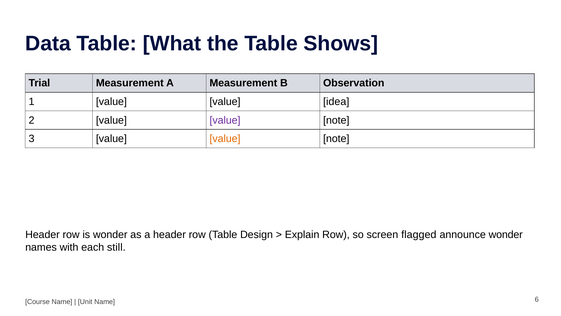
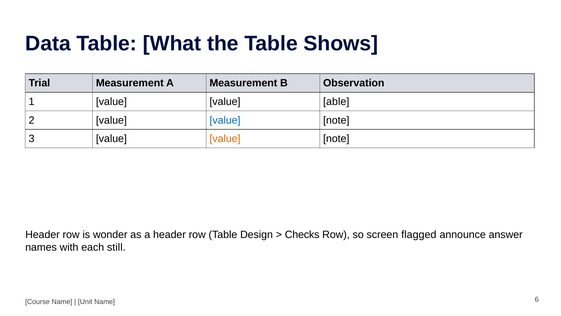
idea: idea -> able
value at (225, 120) colour: purple -> blue
Explain: Explain -> Checks
announce wonder: wonder -> answer
